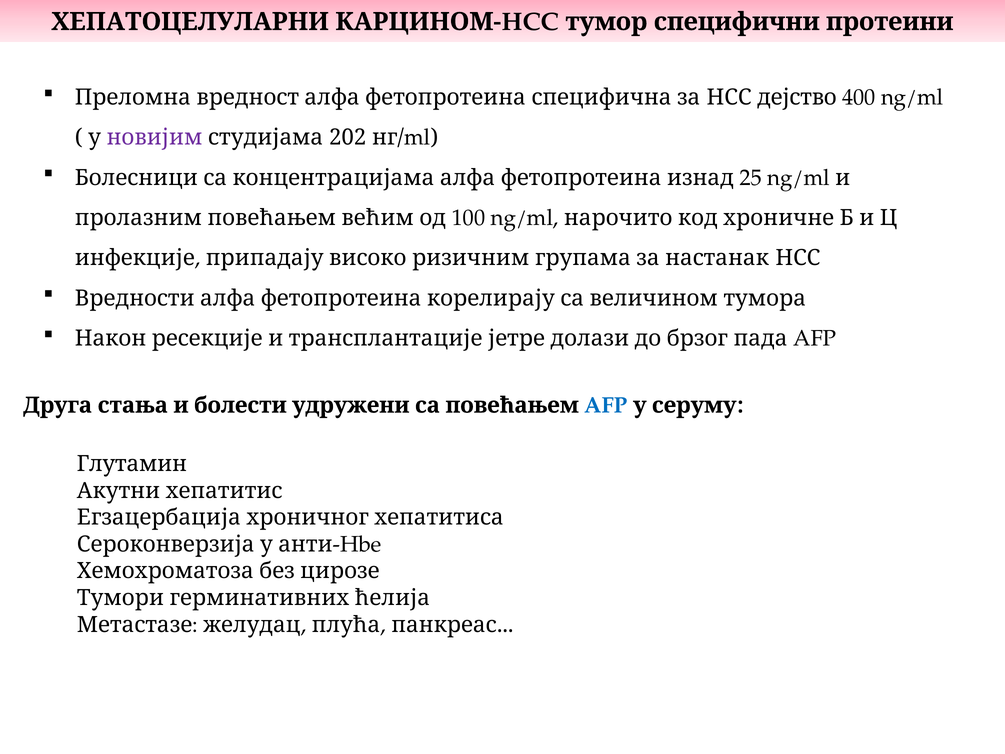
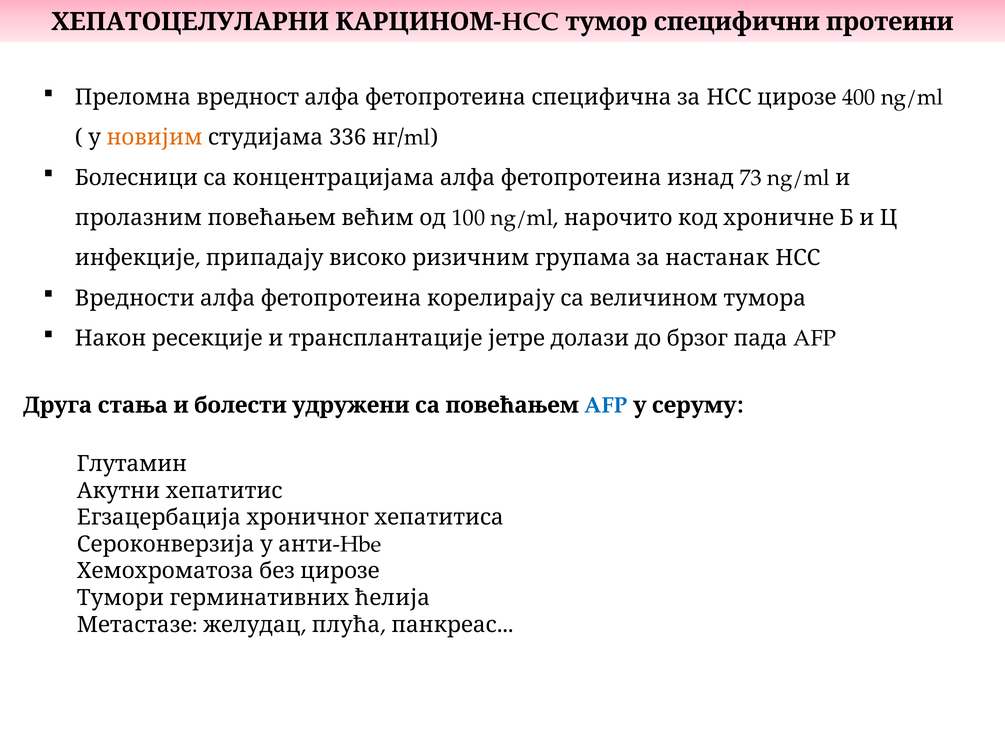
дејство: дејство -> цирозе
новијим colour: purple -> orange
202: 202 -> 336
25: 25 -> 73
